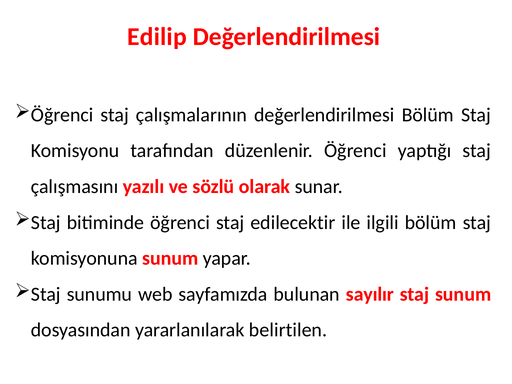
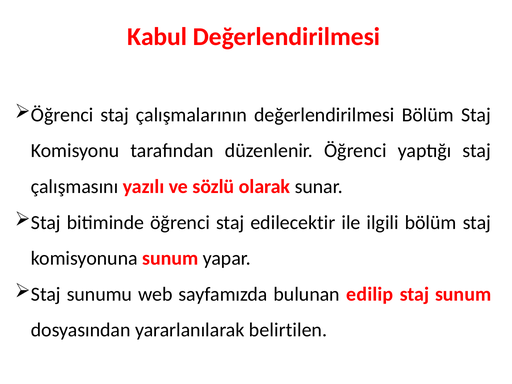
Edilip: Edilip -> Kabul
sayılır: sayılır -> edilip
